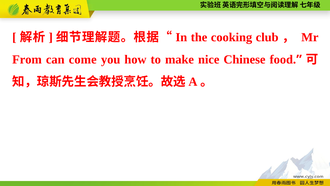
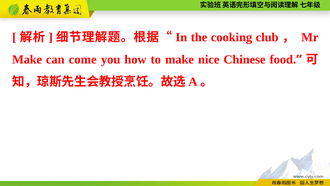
From at (27, 59): From -> Make
